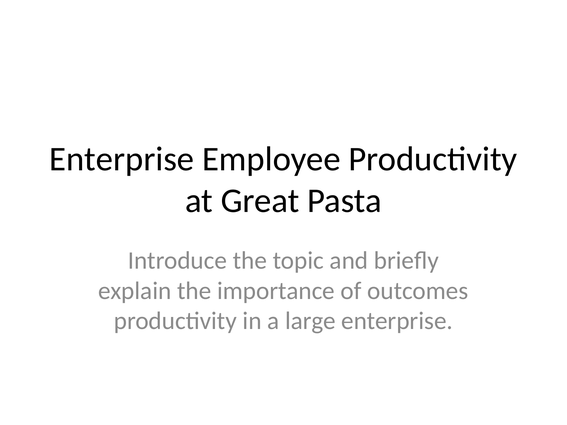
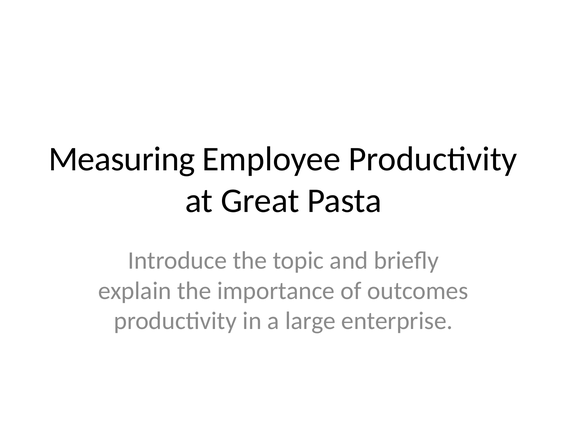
Enterprise at (122, 159): Enterprise -> Measuring
